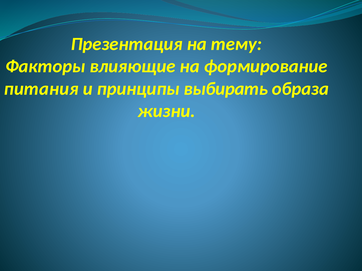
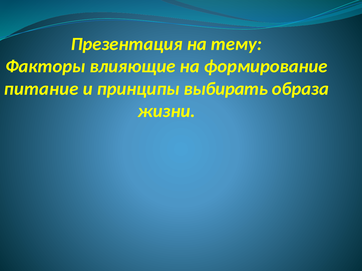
питания: питания -> питание
